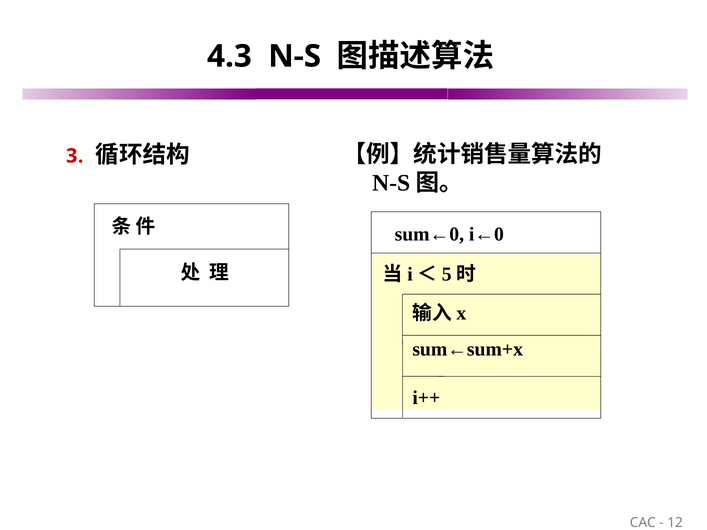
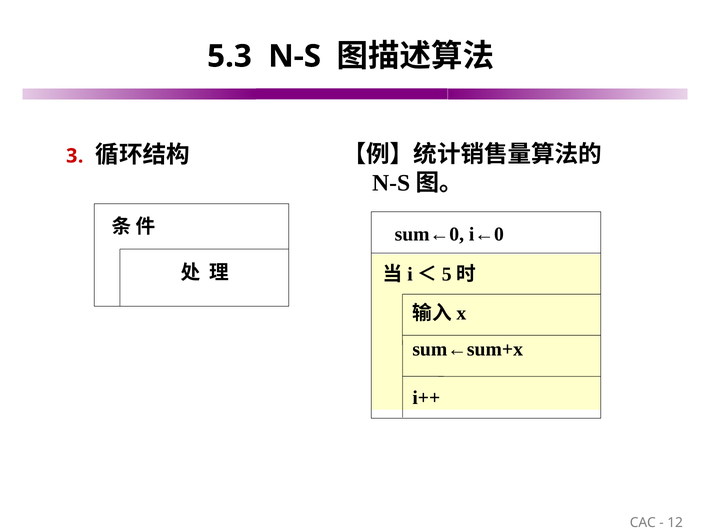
4.3: 4.3 -> 5.3
